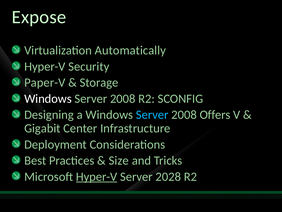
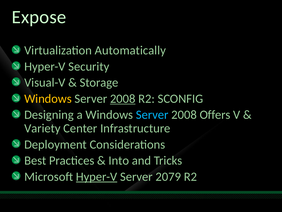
Paper-V: Paper-V -> Visual-V
Windows at (48, 98) colour: white -> yellow
2008 at (123, 98) underline: none -> present
Gigabit: Gigabit -> Variety
Size: Size -> Into
2028: 2028 -> 2079
